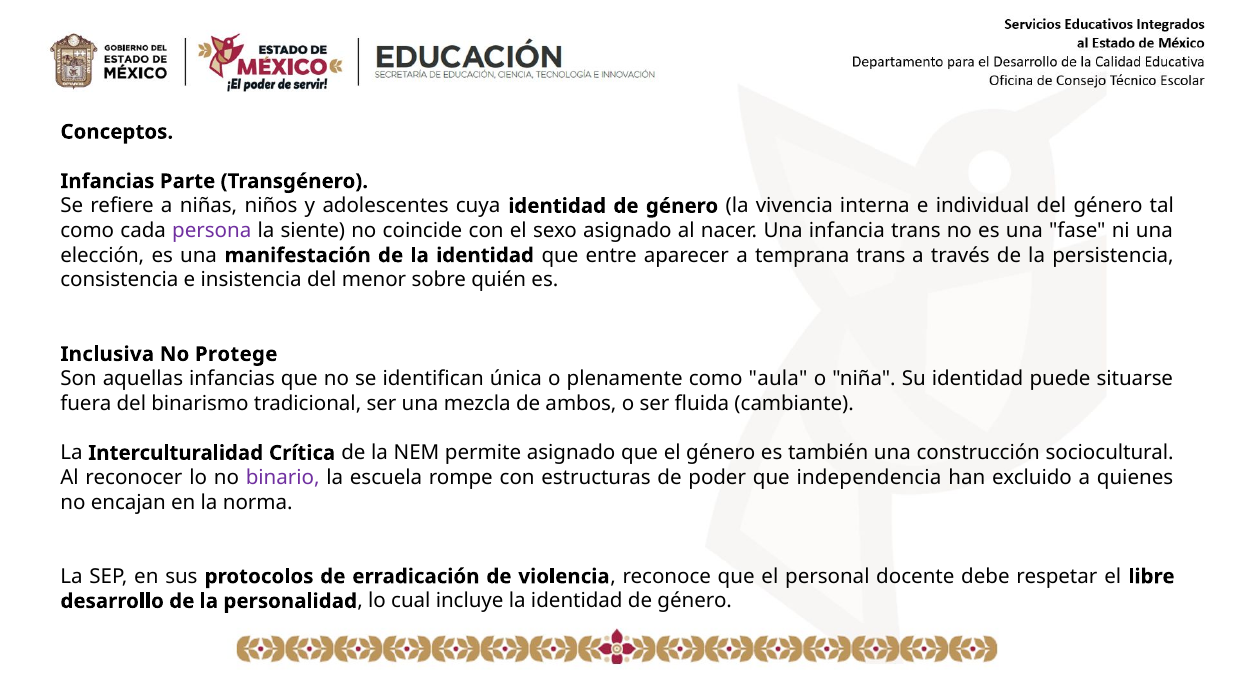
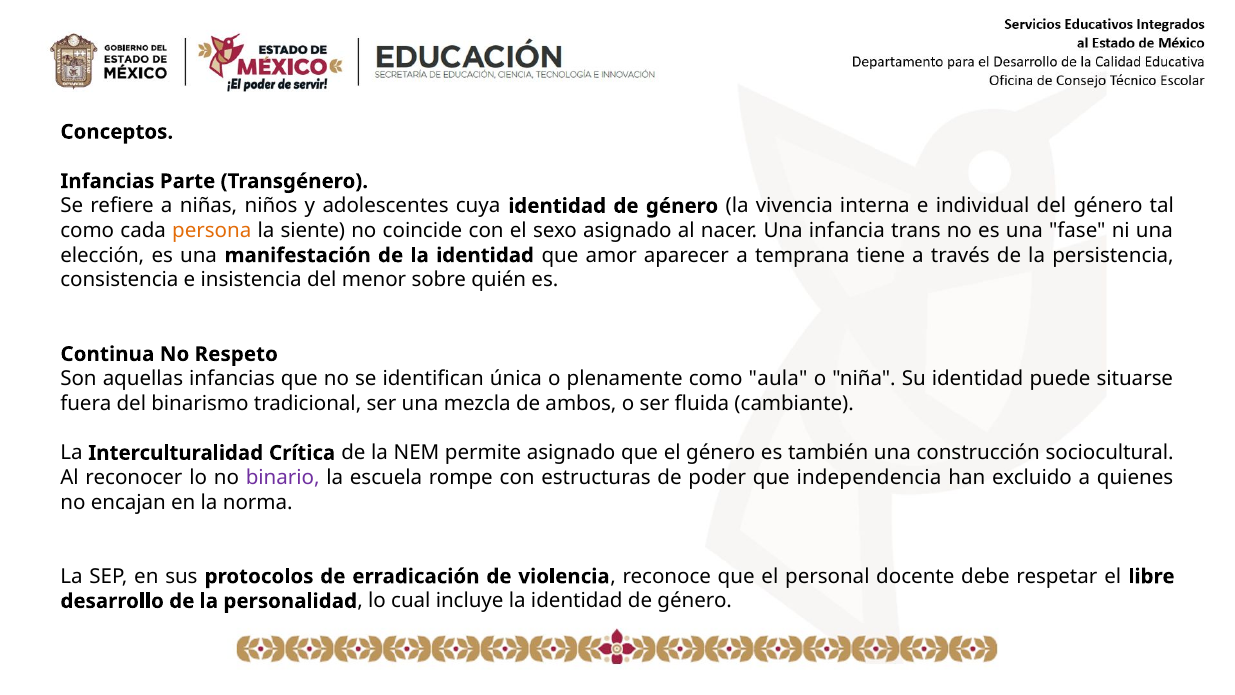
persona colour: purple -> orange
entre: entre -> amor
temprana trans: trans -> tiene
Inclusiva: Inclusiva -> Continua
Protege: Protege -> Respeto
